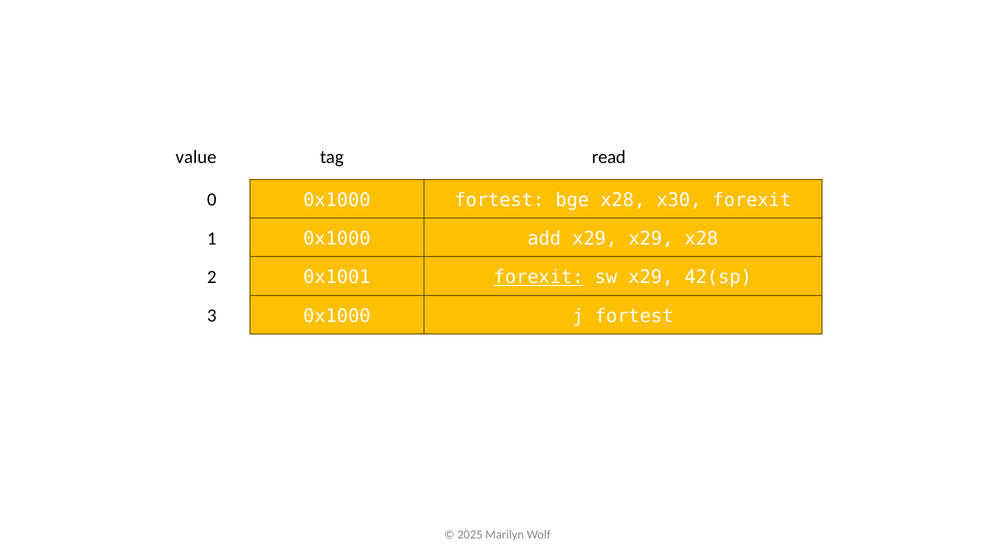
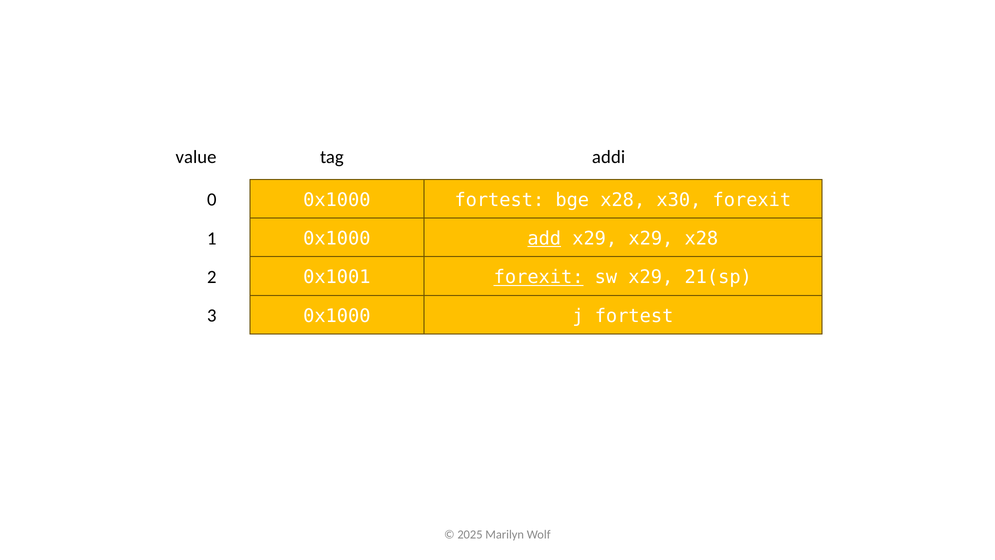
read: read -> addi
add underline: none -> present
42(sp: 42(sp -> 21(sp
